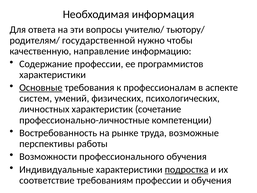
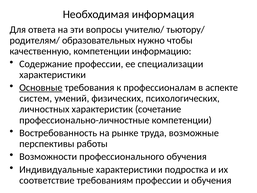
государственной: государственной -> образовательных
качественную направление: направление -> компетенции
программистов: программистов -> специализации
подростка underline: present -> none
